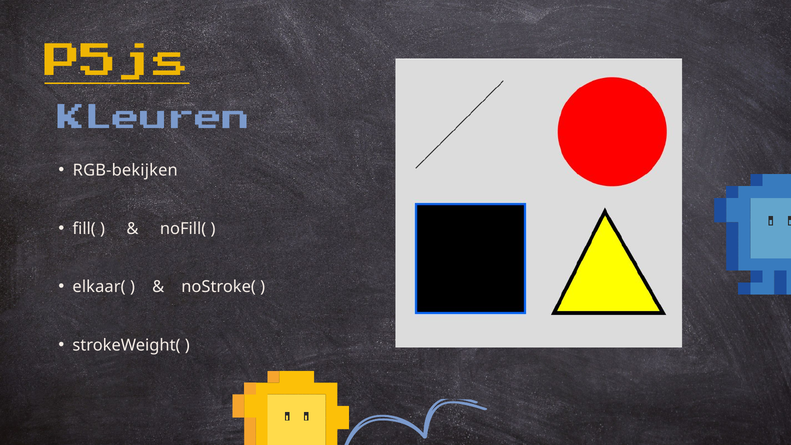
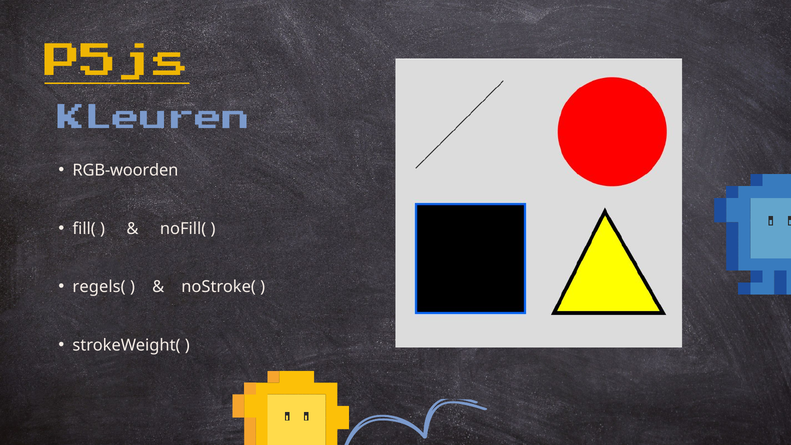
RGB-bekijken: RGB-bekijken -> RGB-woorden
elkaar(: elkaar( -> regels(
